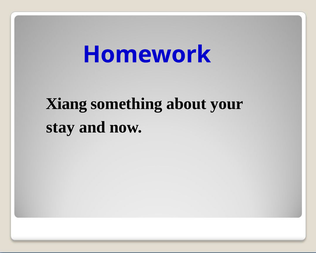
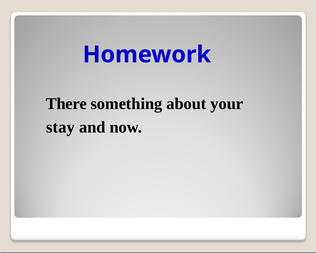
Xiang: Xiang -> There
